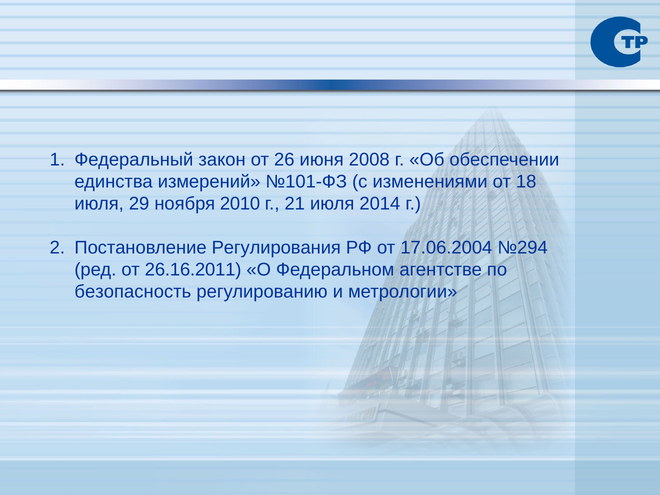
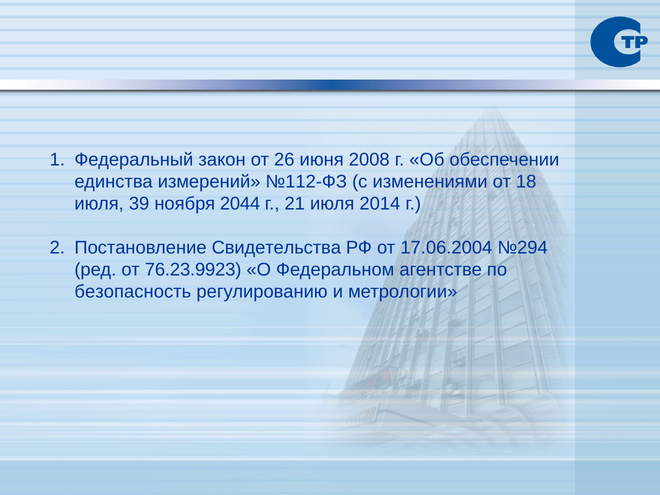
№101-ФЗ: №101-ФЗ -> №112-ФЗ
29: 29 -> 39
2010: 2010 -> 2044
Регулирования: Регулирования -> Свидетельства
26.16.2011: 26.16.2011 -> 76.23.9923
